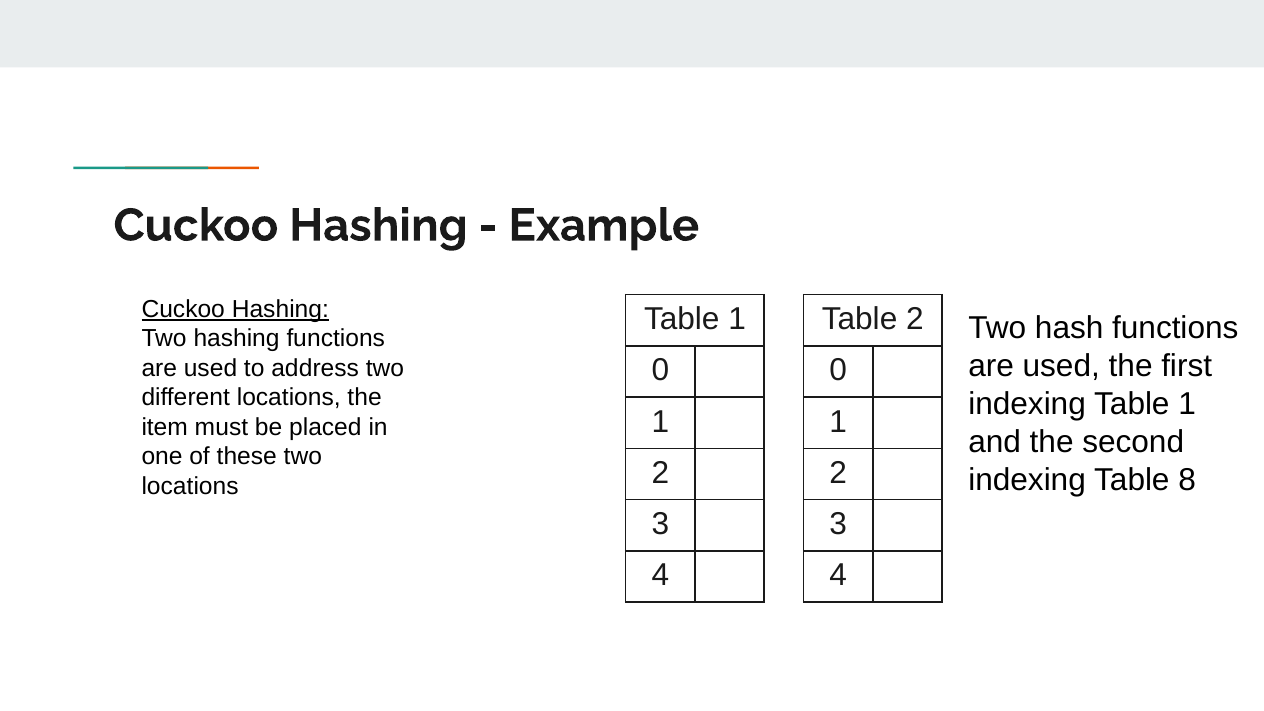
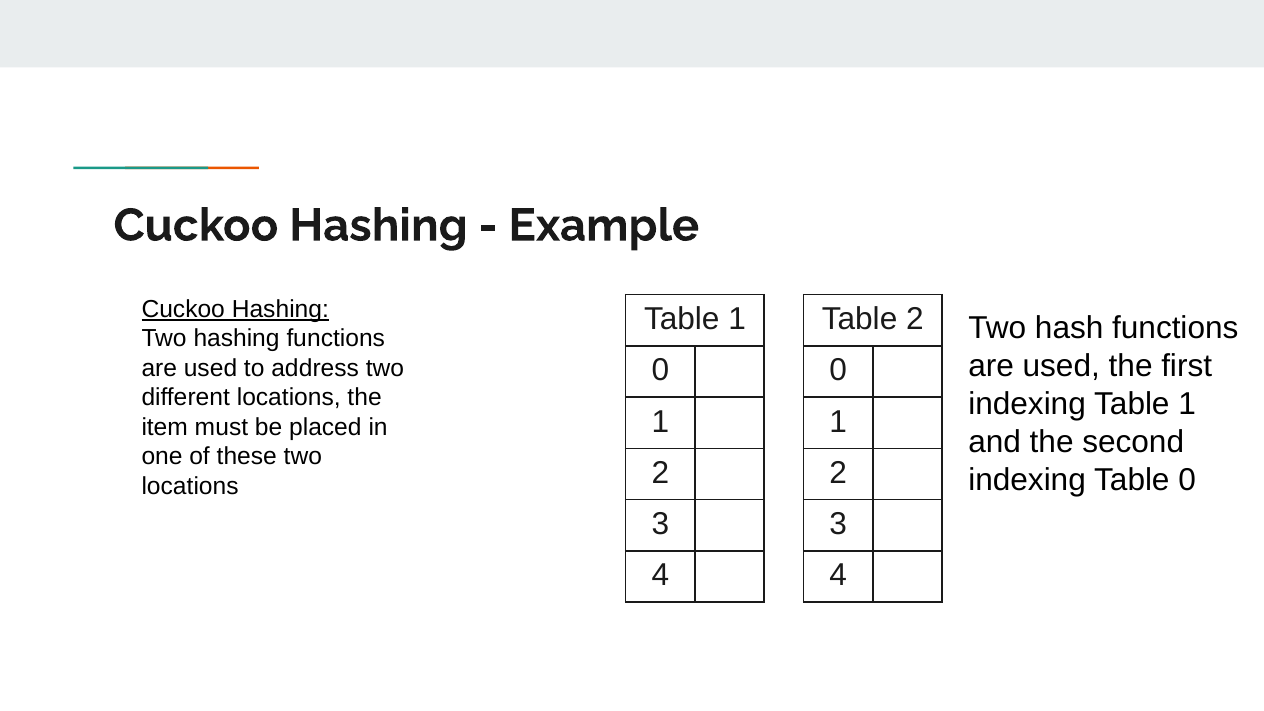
Table 8: 8 -> 0
